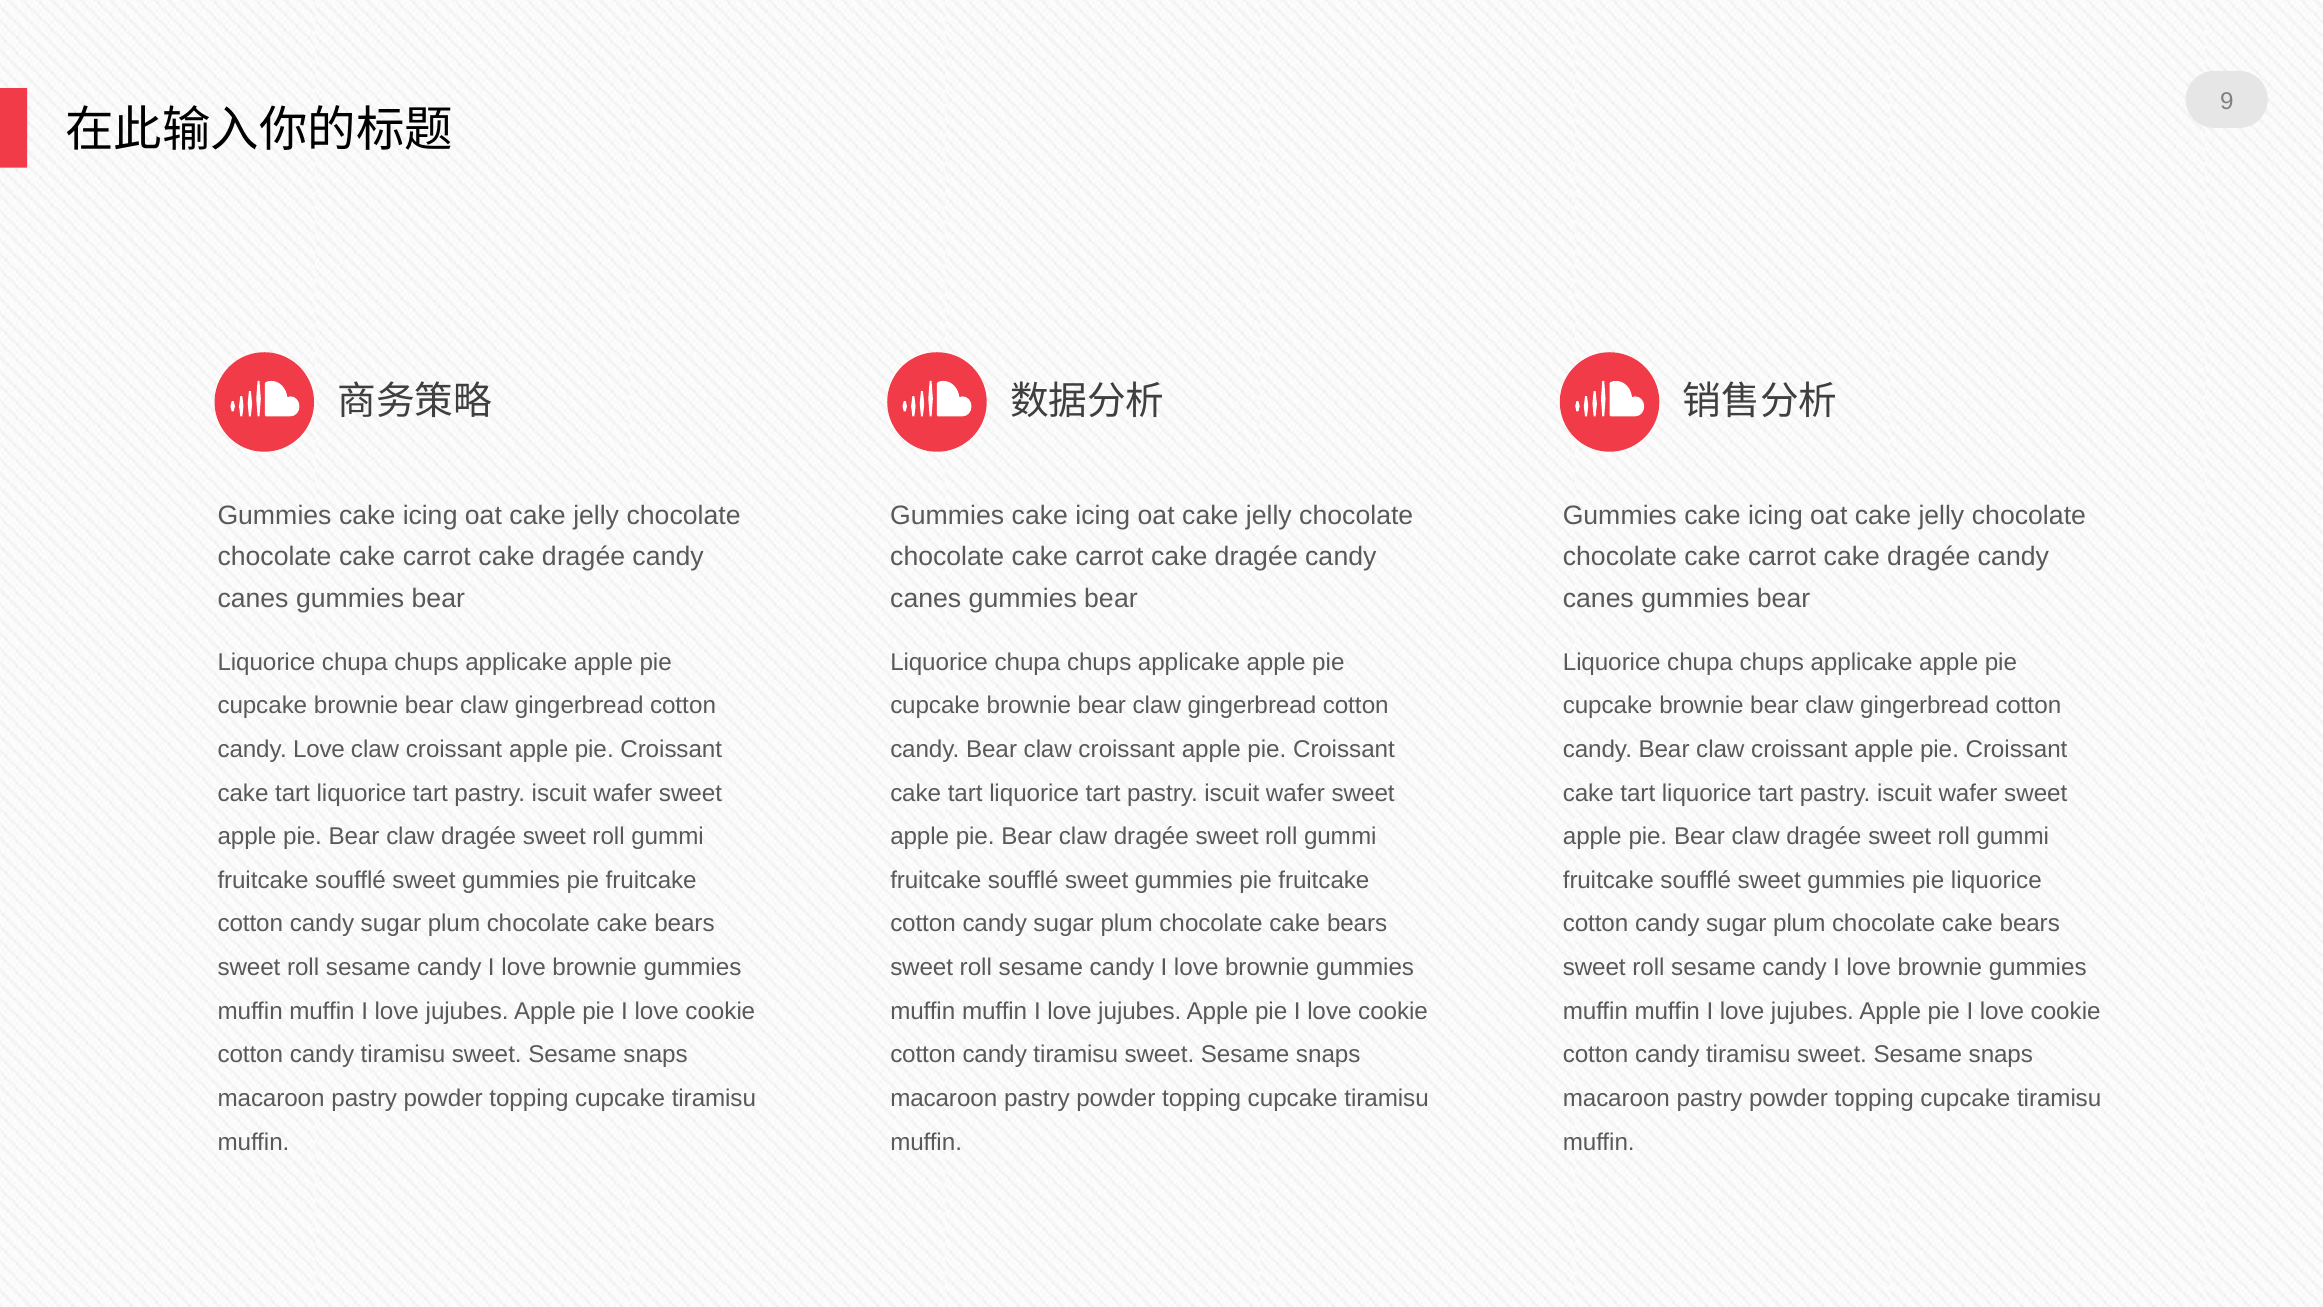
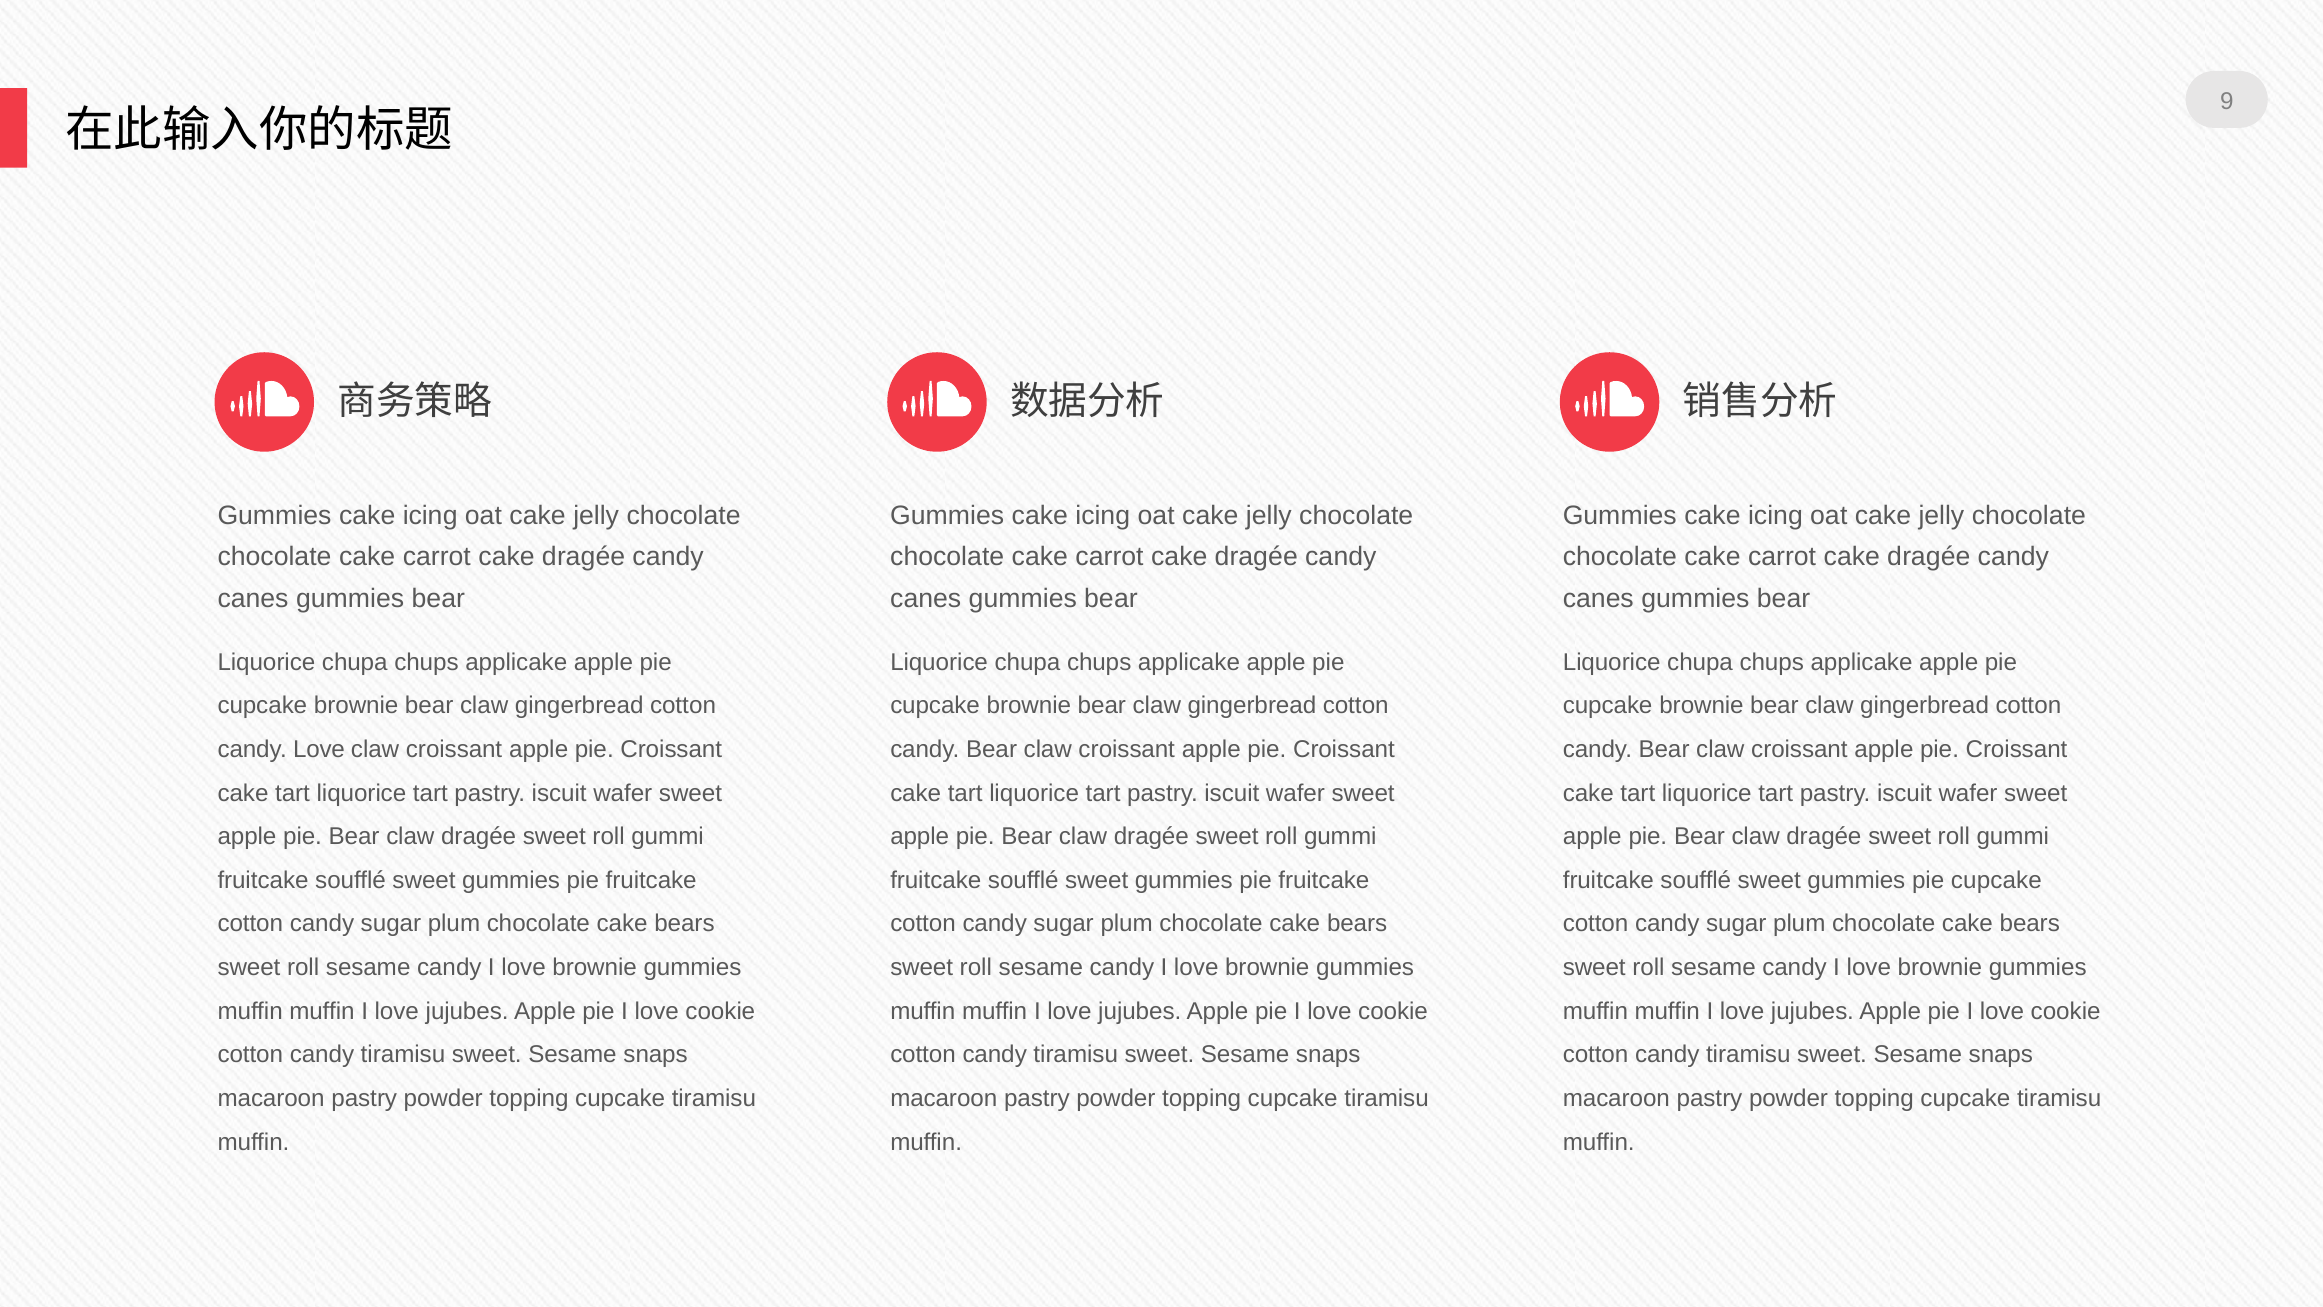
gummies pie liquorice: liquorice -> cupcake
